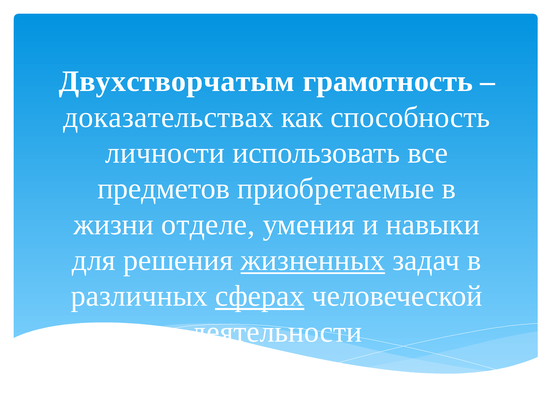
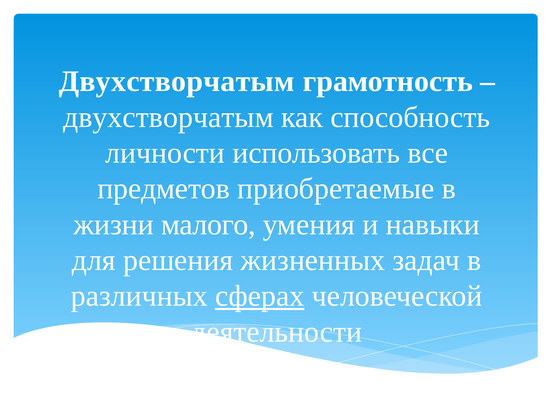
доказательствах at (168, 117): доказательствах -> двухстворчатым
отделе: отделе -> малого
жизненных underline: present -> none
